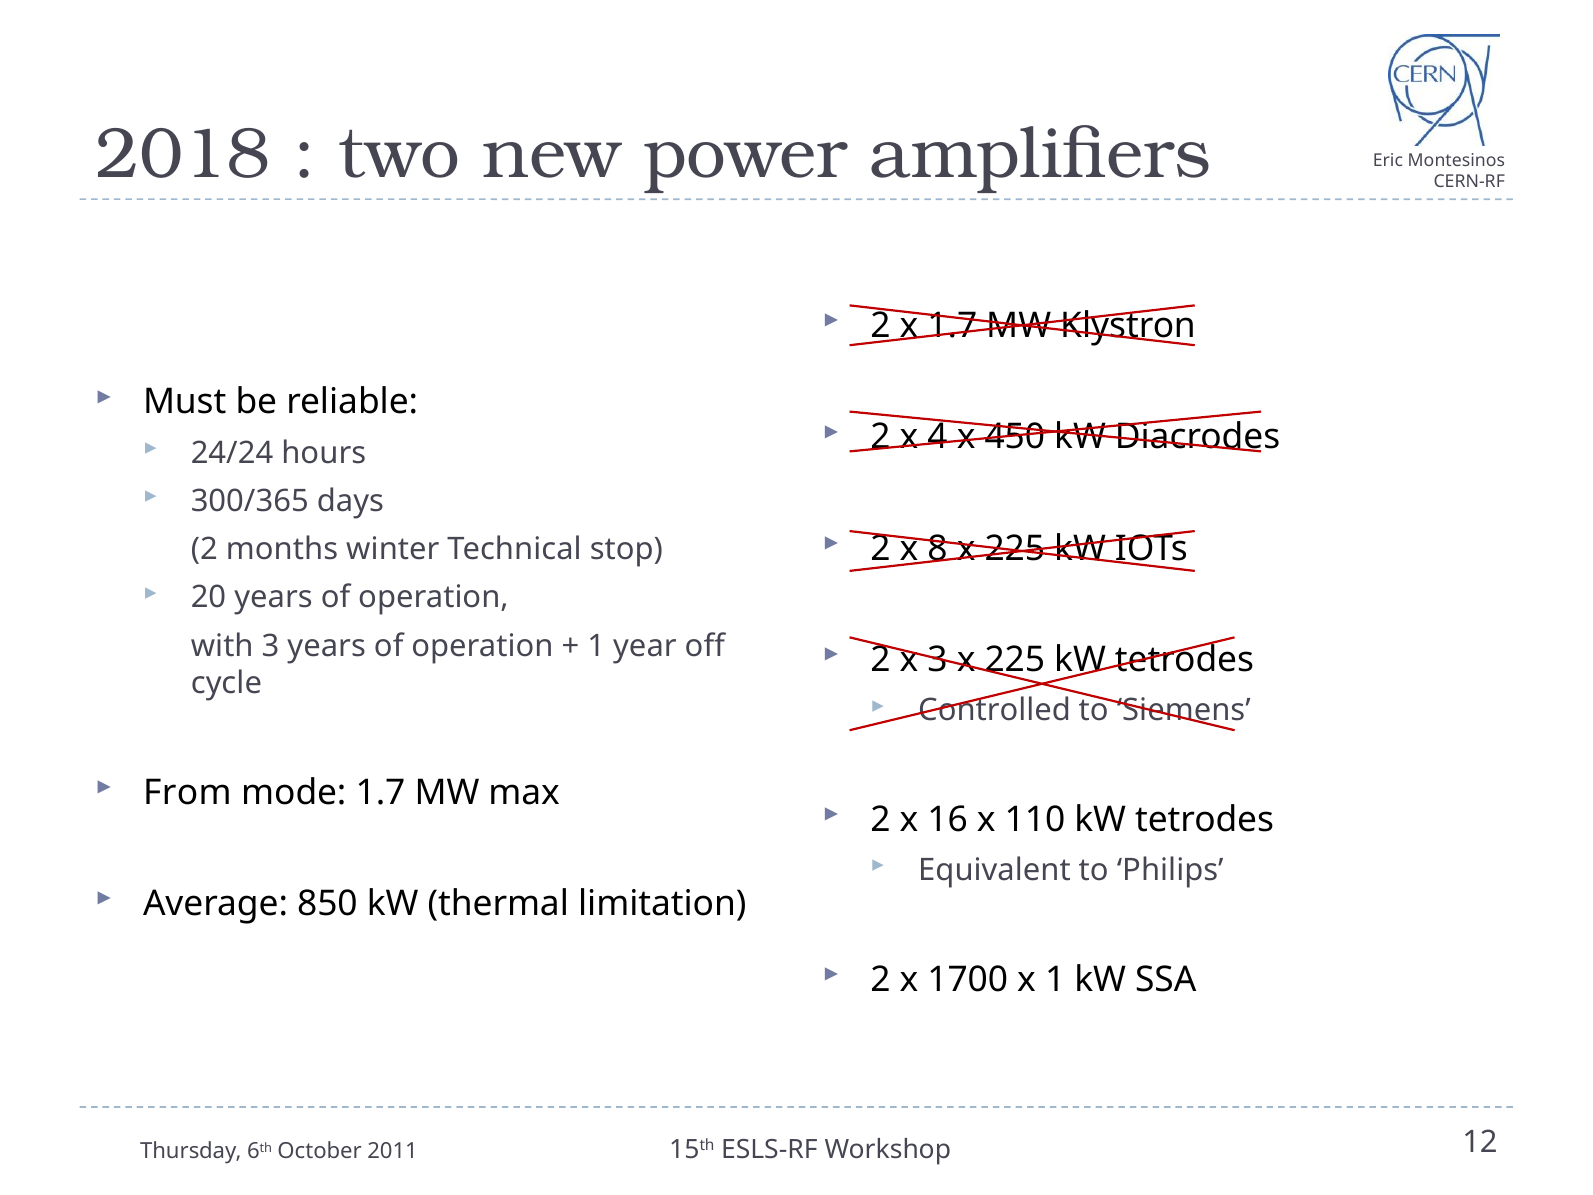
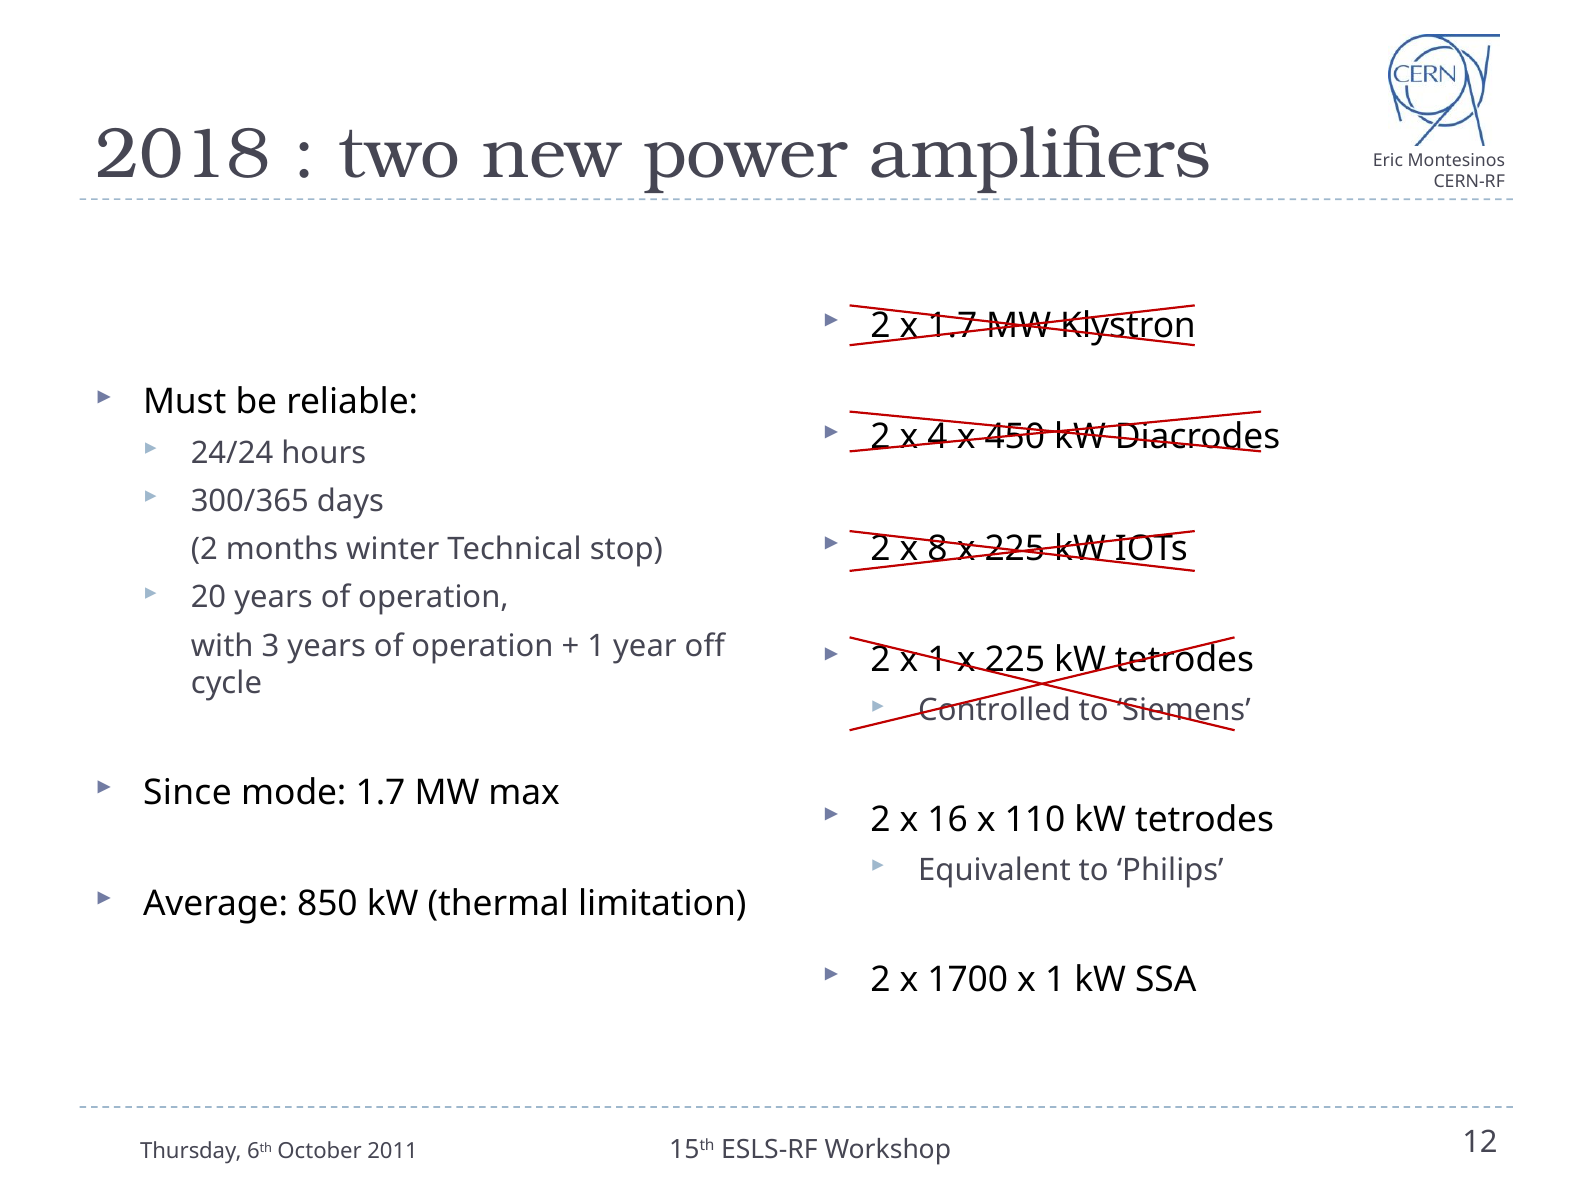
2 x 3: 3 -> 1
From: From -> Since
